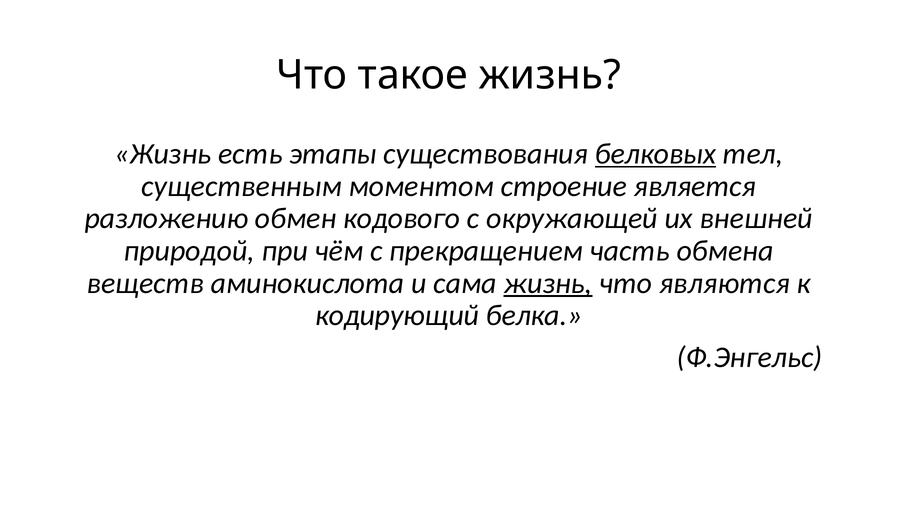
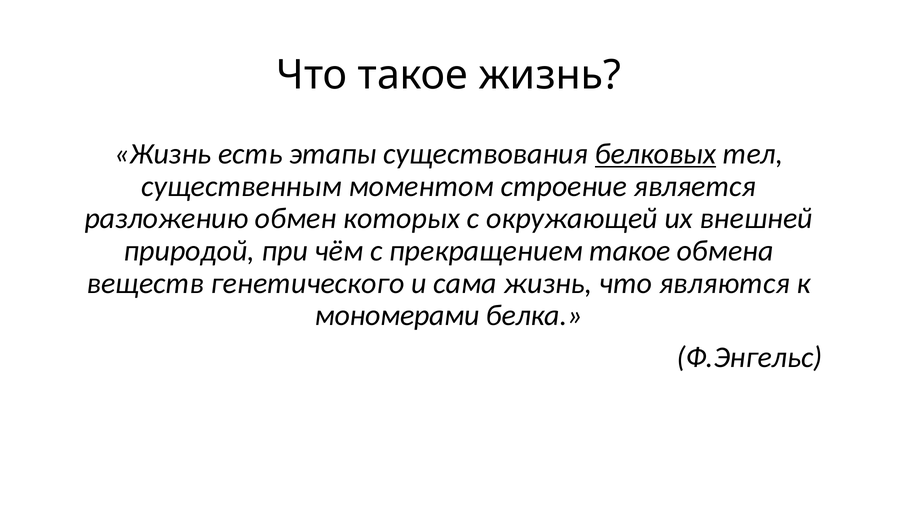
кодового: кодового -> которых
прекращением часть: часть -> такое
аминокислота: аминокислота -> генетического
жизнь at (548, 283) underline: present -> none
кодирующий: кодирующий -> мономерами
